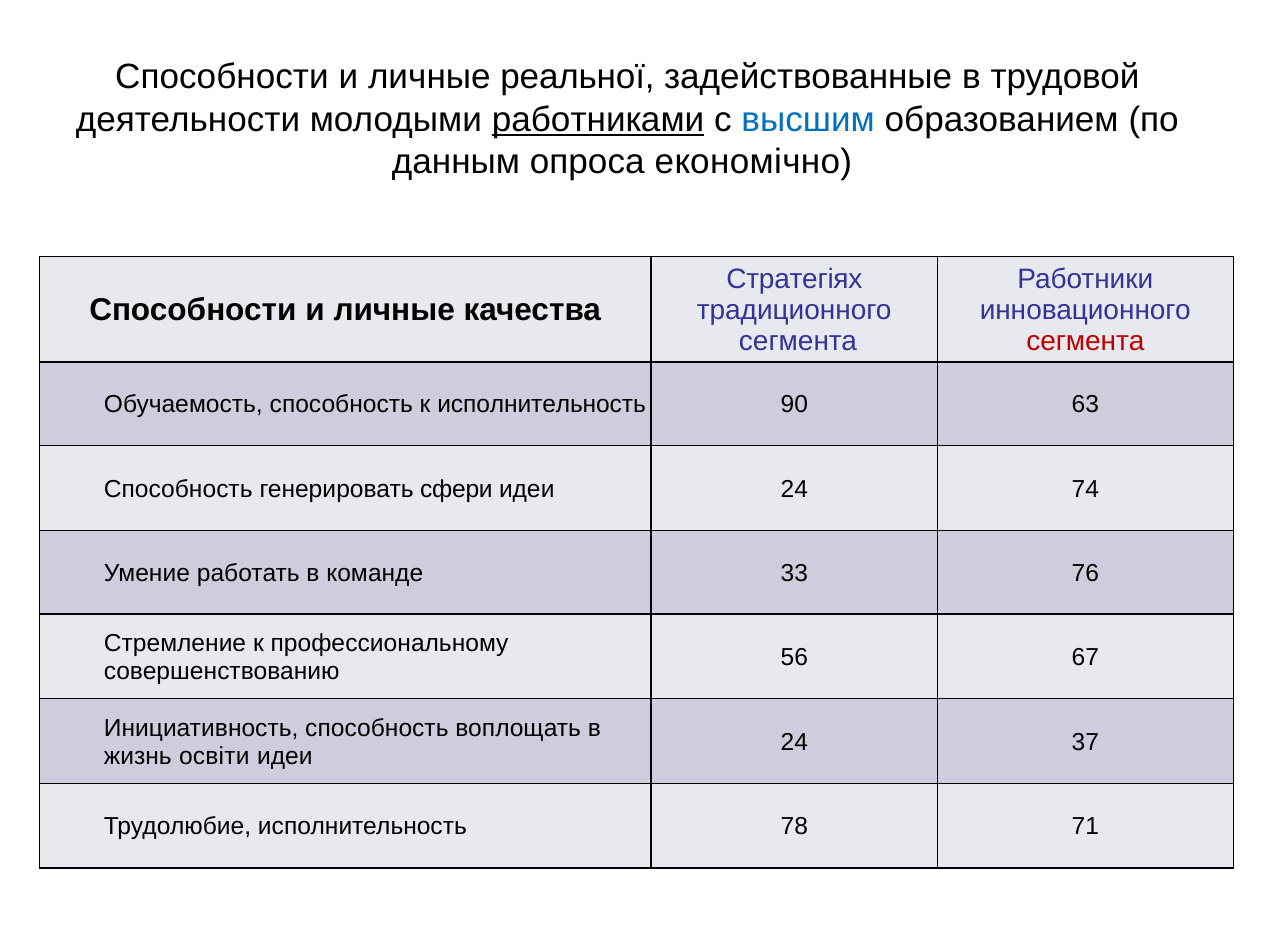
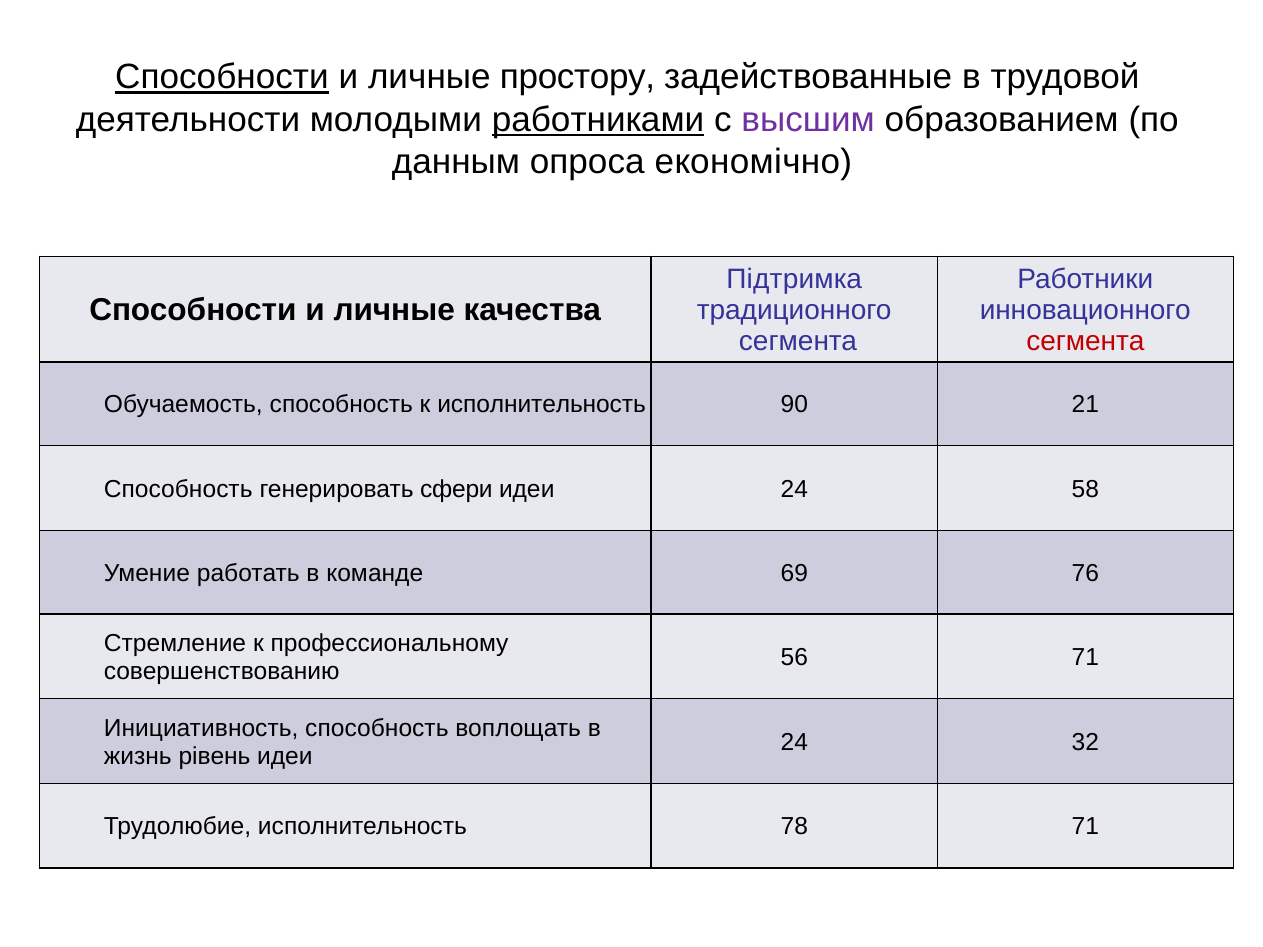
Способности at (222, 77) underline: none -> present
реальної: реальної -> простору
высшим colour: blue -> purple
Стратегіях: Стратегіях -> Підтримка
63: 63 -> 21
74: 74 -> 58
33: 33 -> 69
56 67: 67 -> 71
37: 37 -> 32
освіти: освіти -> рівень
